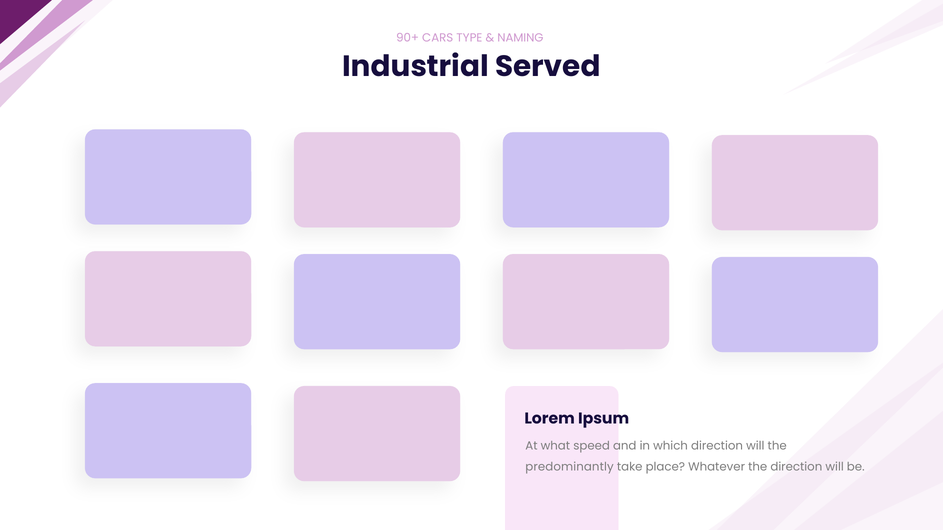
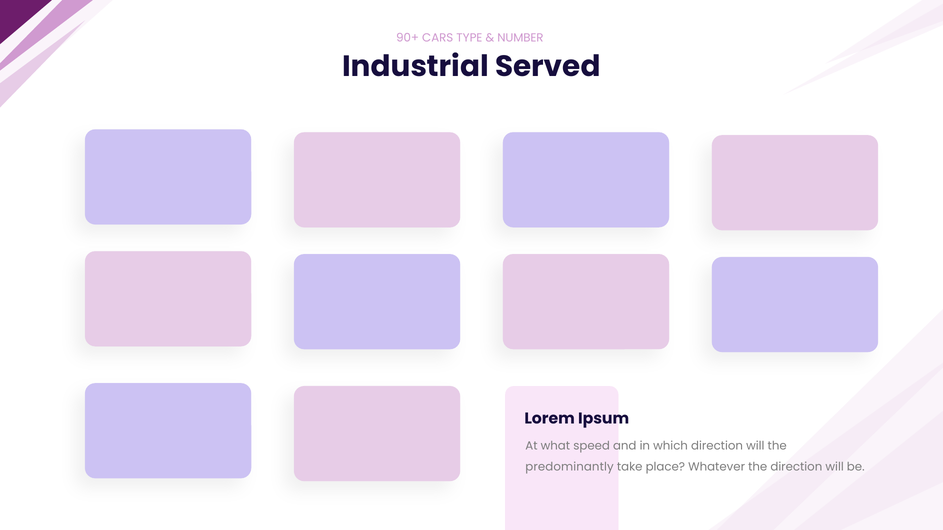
NAMING: NAMING -> NUMBER
